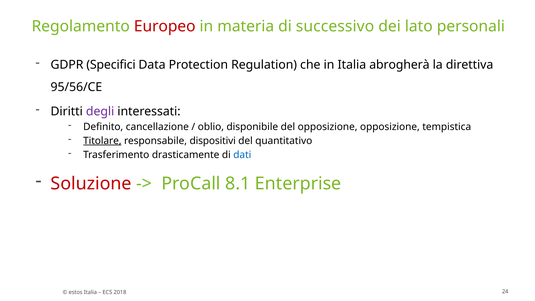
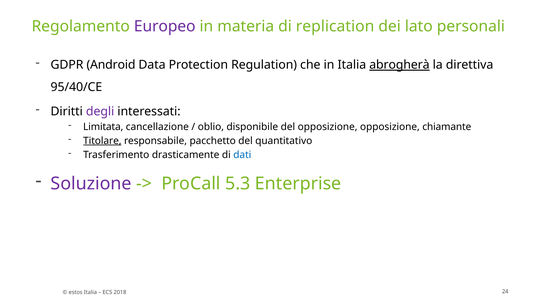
Europeo colour: red -> purple
successivo: successivo -> replication
Specifici: Specifici -> Android
abrogherà underline: none -> present
95/56/CE: 95/56/CE -> 95/40/CE
Definito: Definito -> Limitata
tempistica: tempistica -> chiamante
dispositivi: dispositivi -> pacchetto
Soluzione colour: red -> purple
8.1: 8.1 -> 5.3
